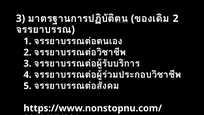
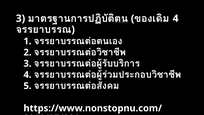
2 at (176, 18): 2 -> 4
